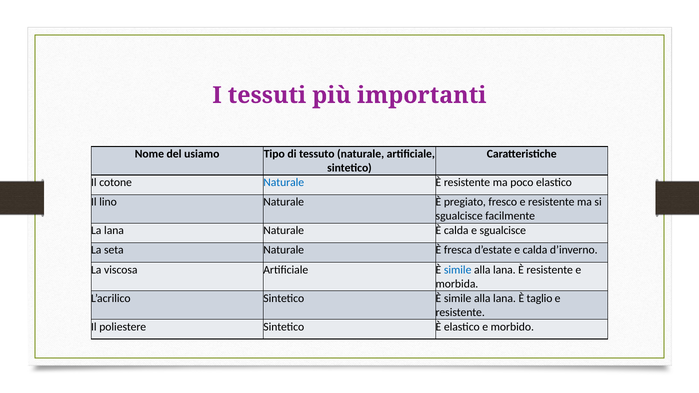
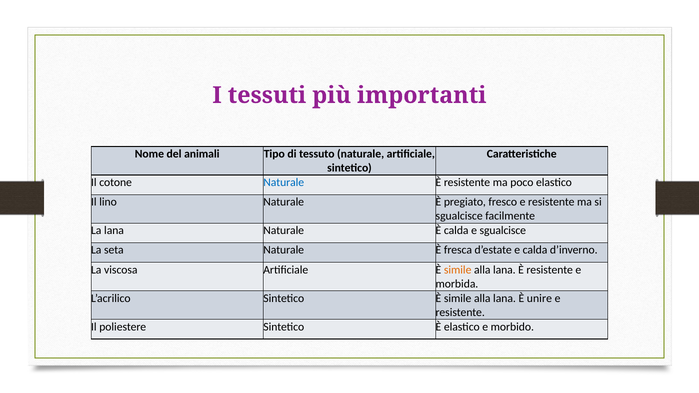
usiamo: usiamo -> animali
simile at (458, 270) colour: blue -> orange
taglio: taglio -> unire
